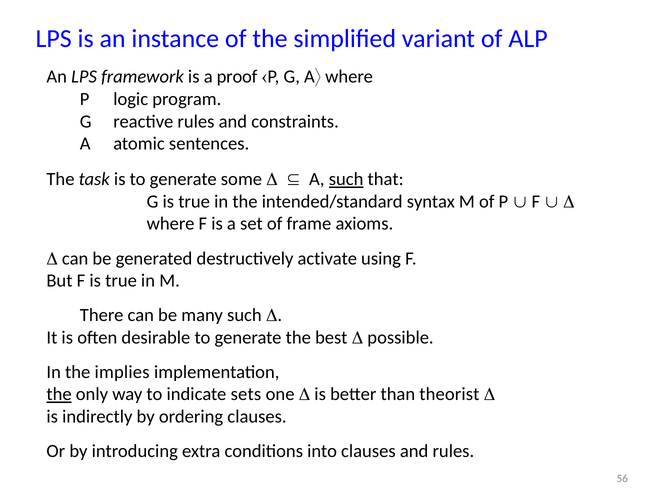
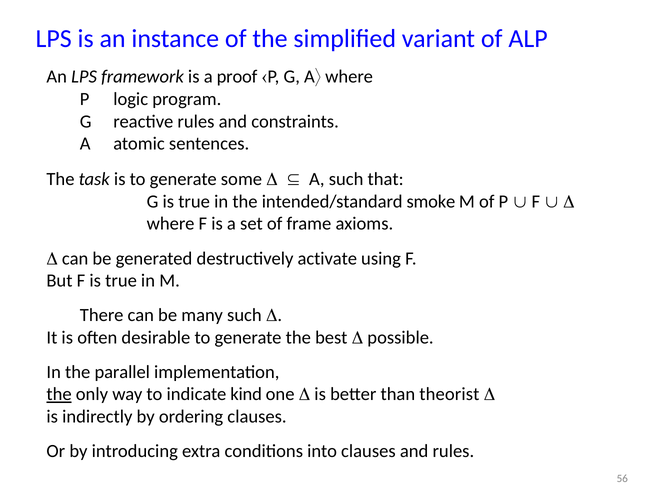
such at (346, 179) underline: present -> none
syntax: syntax -> smoke
implies: implies -> parallel
sets: sets -> kind
